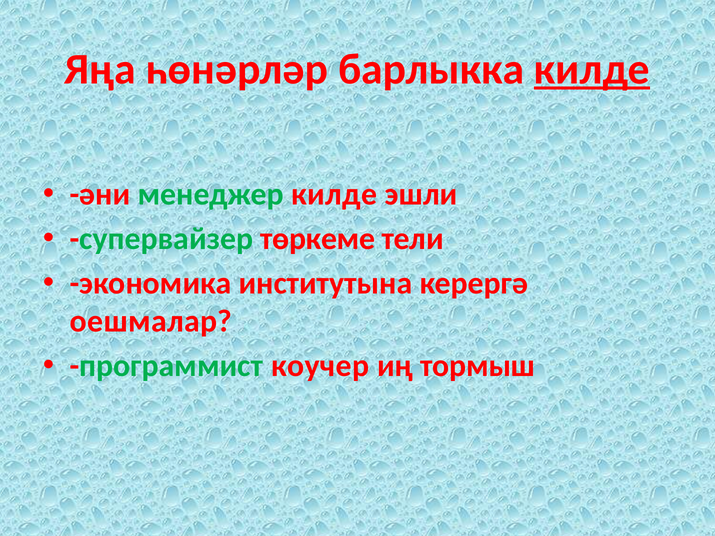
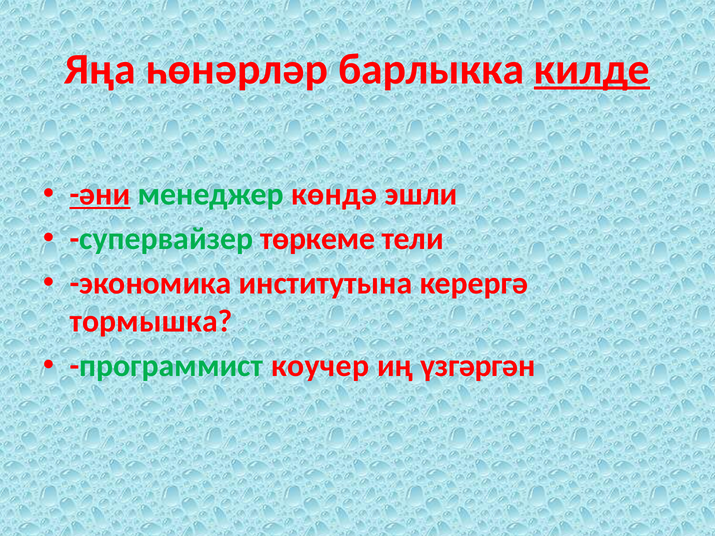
әни underline: none -> present
менеджер килде: килде -> көндә
оешмалар: оешмалар -> тормышка
тормыш: тормыш -> үзгәргән
